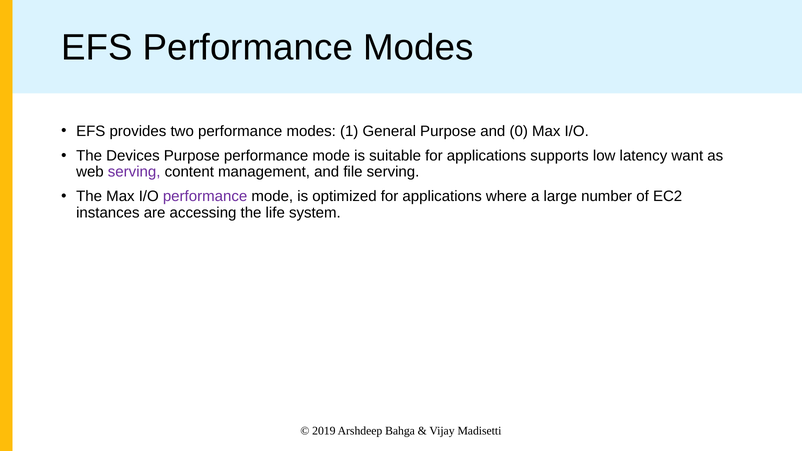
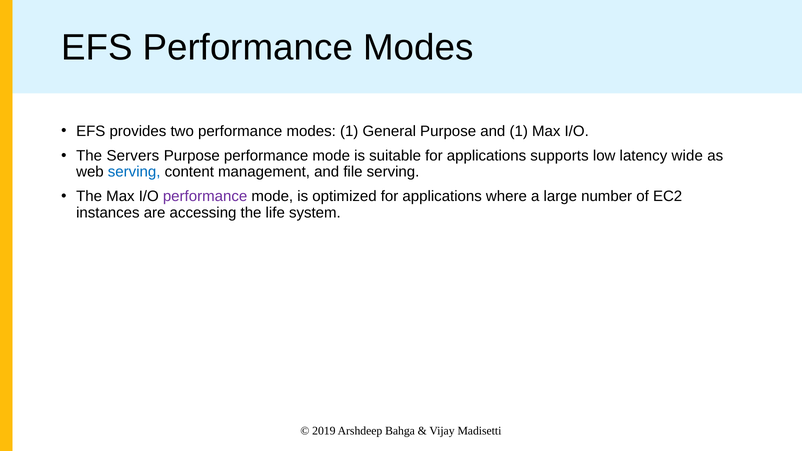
and 0: 0 -> 1
Devices: Devices -> Servers
want: want -> wide
serving at (134, 172) colour: purple -> blue
